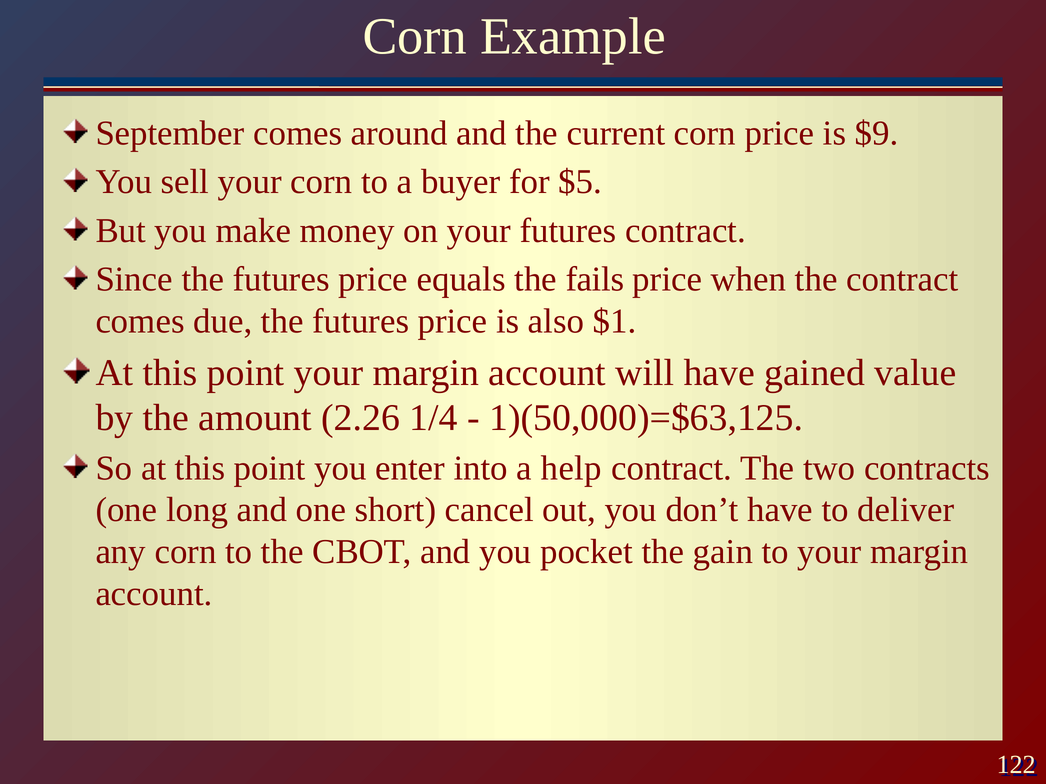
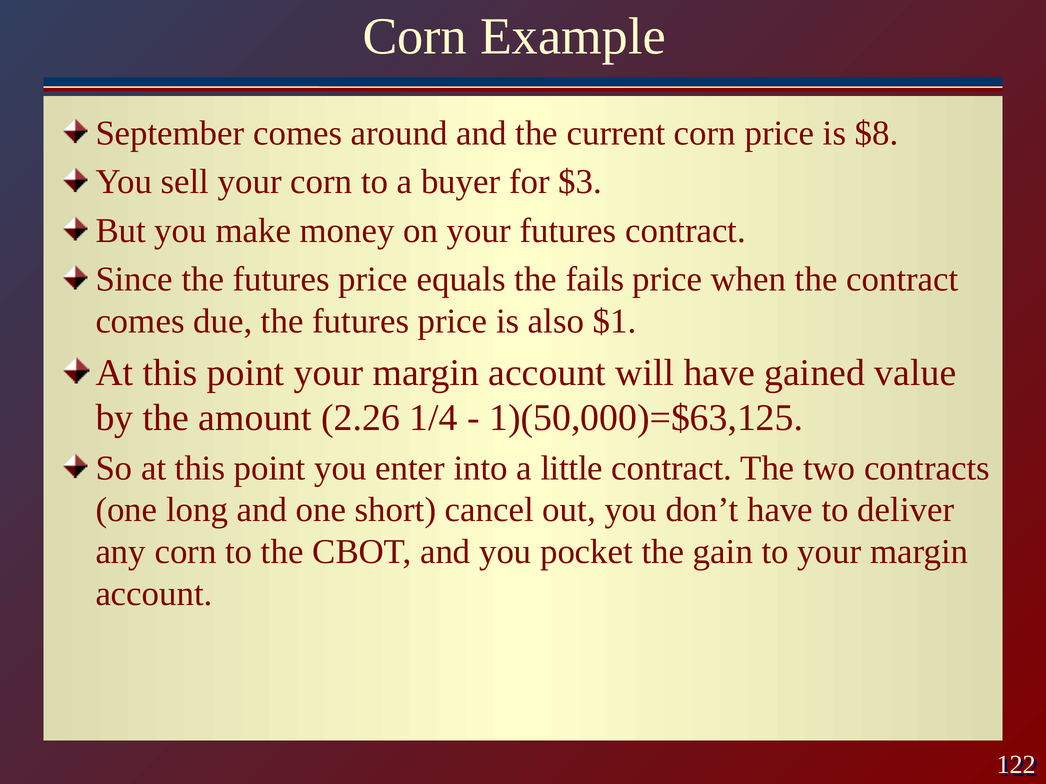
$9: $9 -> $8
$5: $5 -> $3
help: help -> little
